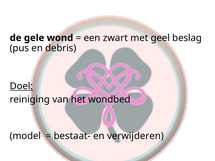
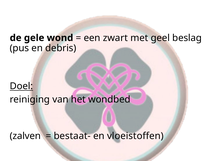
model: model -> zalven
verwijderen: verwijderen -> vloeistoffen
